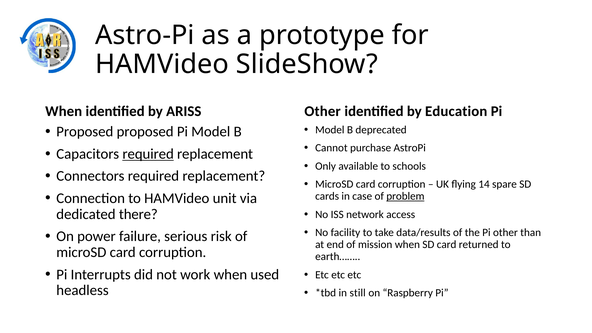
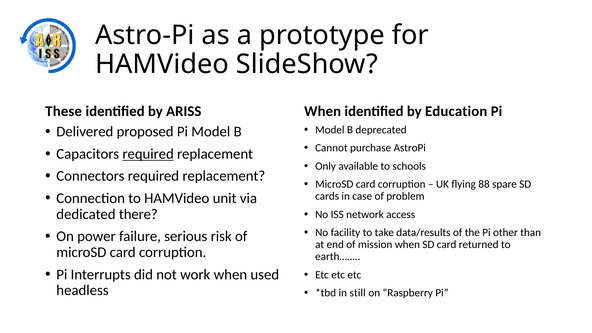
When at (64, 111): When -> These
Other at (323, 111): Other -> When
Proposed at (85, 132): Proposed -> Delivered
14: 14 -> 88
problem underline: present -> none
